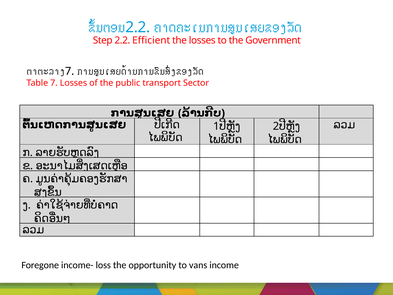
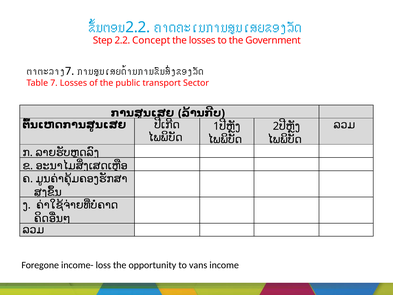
Efficient: Efficient -> Concept
